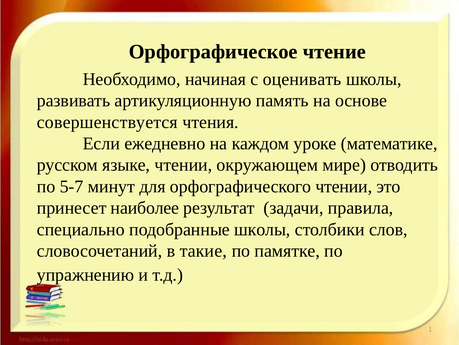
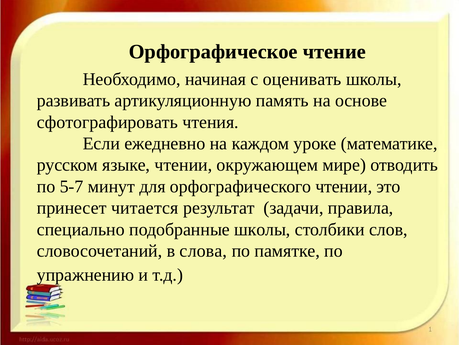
совершенствуется: совершенствуется -> сфотографировать
наиболее: наиболее -> читается
такие: такие -> слова
